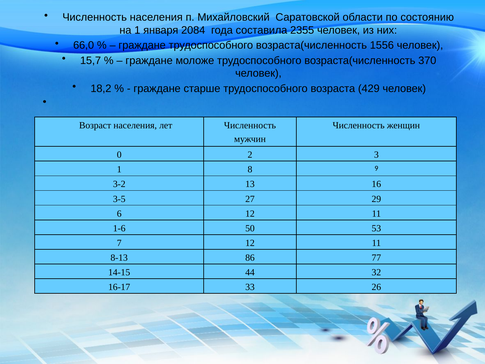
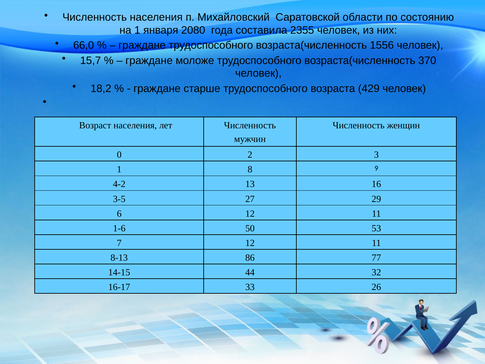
2084: 2084 -> 2080
3-2: 3-2 -> 4-2
